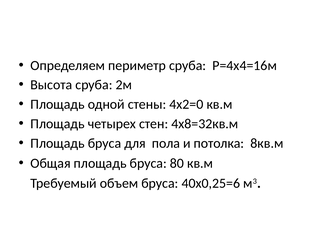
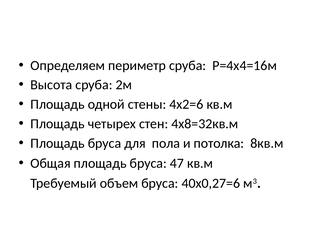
4х2=0: 4х2=0 -> 4х2=6
80: 80 -> 47
40х0,25=6: 40х0,25=6 -> 40х0,27=6
